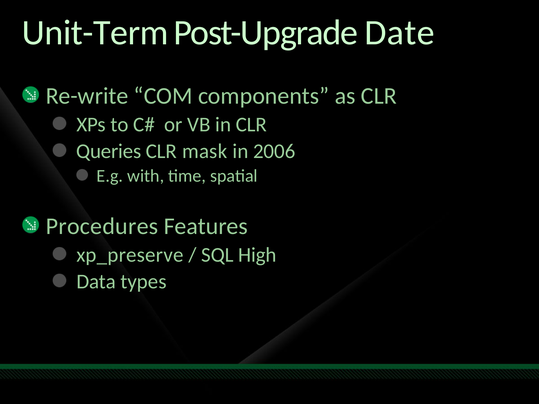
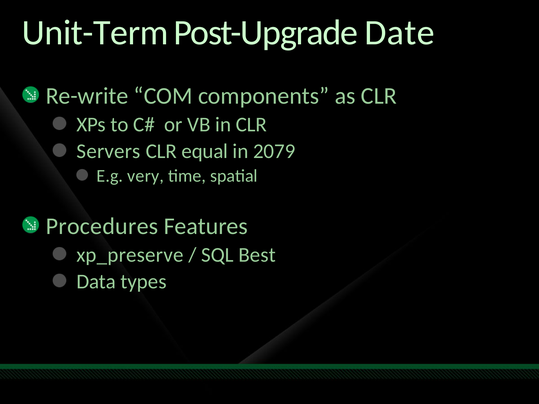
Queries: Queries -> Servers
mask: mask -> equal
2006: 2006 -> 2079
with: with -> very
High: High -> Best
